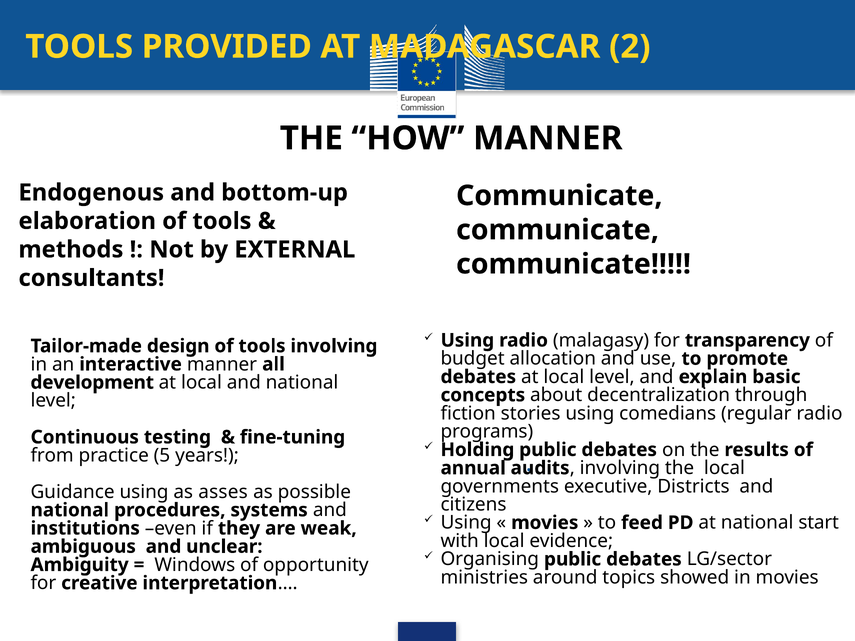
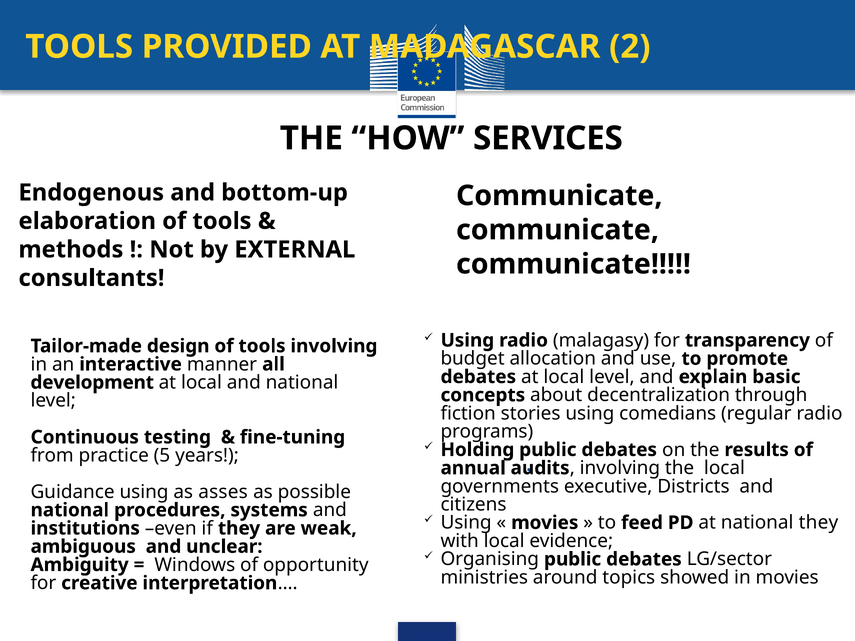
HOW MANNER: MANNER -> SERVICES
national start: start -> they
